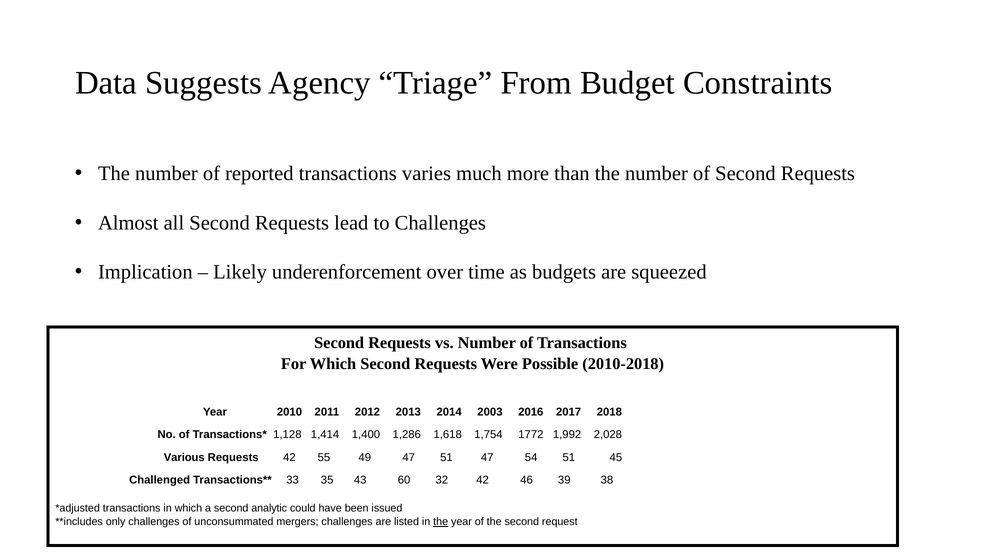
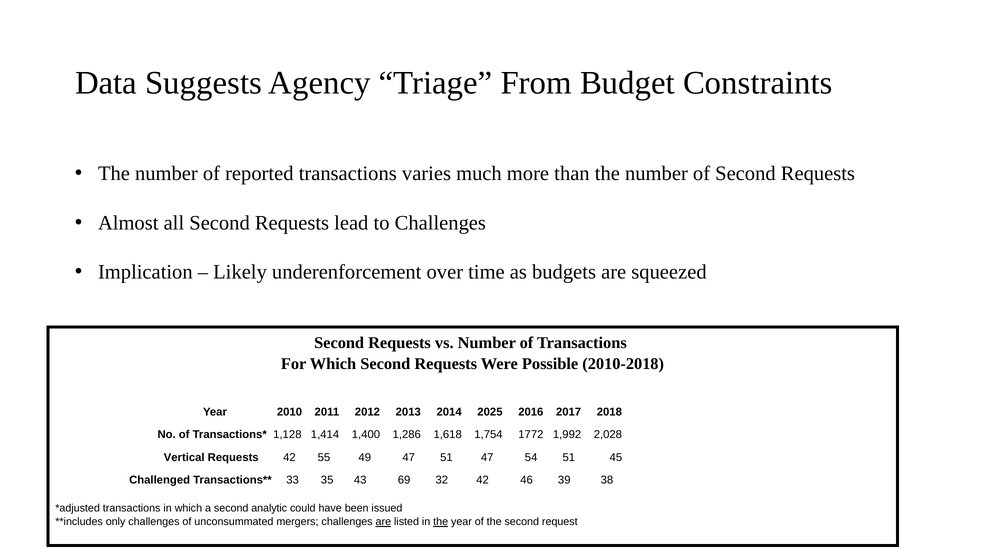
2003: 2003 -> 2025
Various: Various -> Vertical
60: 60 -> 69
are at (383, 522) underline: none -> present
